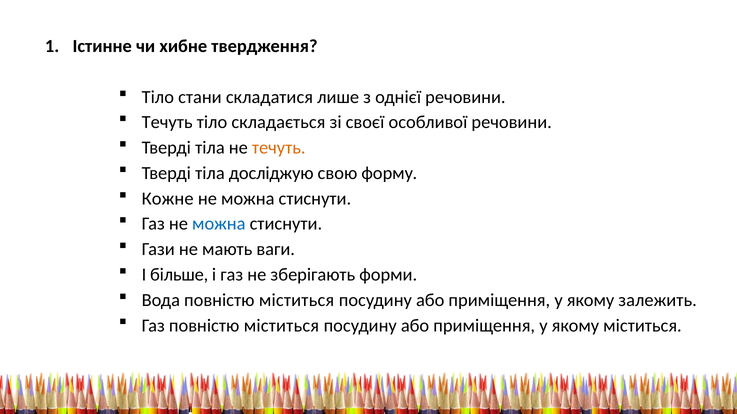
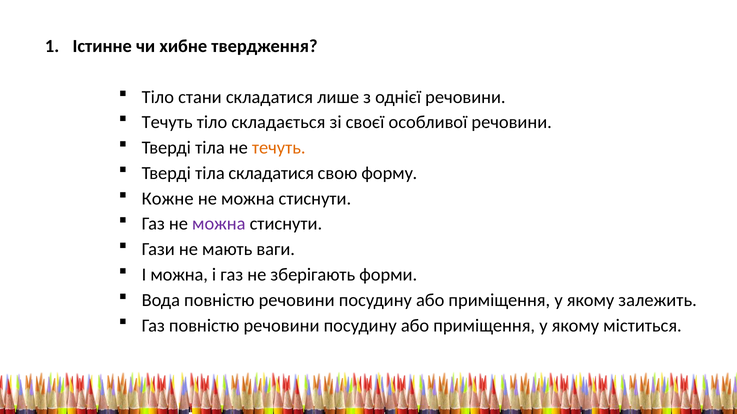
тіла досліджую: досліджую -> складатися
можна at (219, 224) colour: blue -> purple
І більше: більше -> можна
Вода повністю міститься: міститься -> речовини
Газ повністю міститься: міститься -> речовини
